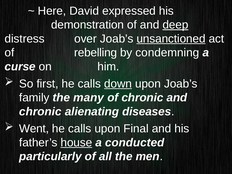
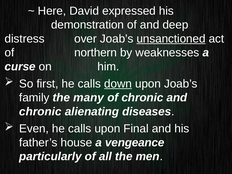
deep underline: present -> none
rebelling: rebelling -> northern
condemning: condemning -> weaknesses
Went: Went -> Even
house underline: present -> none
conducted: conducted -> vengeance
